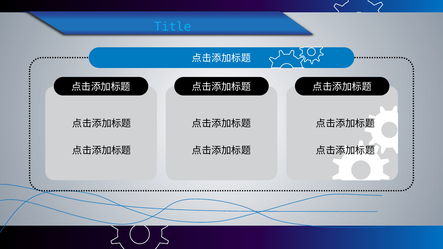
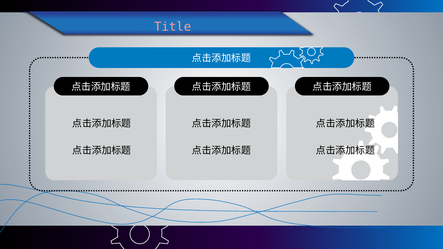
Title colour: light blue -> pink
